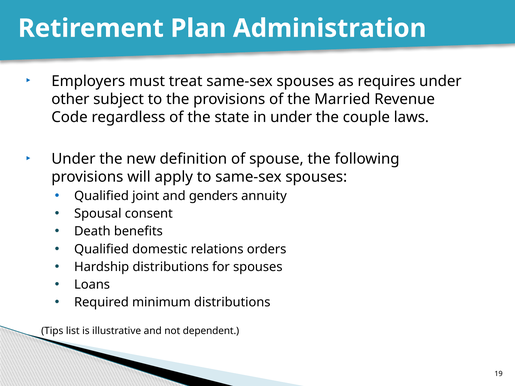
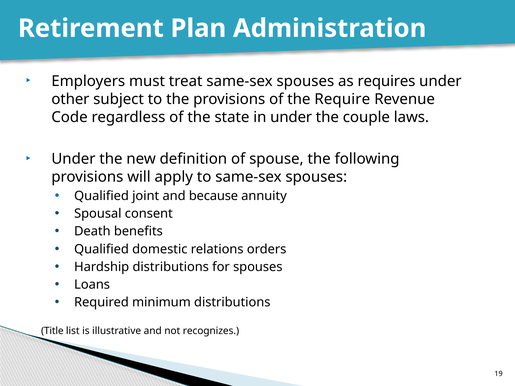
Married: Married -> Require
genders: genders -> because
Tips: Tips -> Title
dependent: dependent -> recognizes
